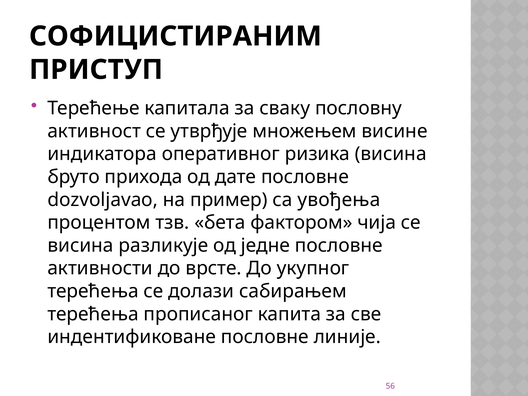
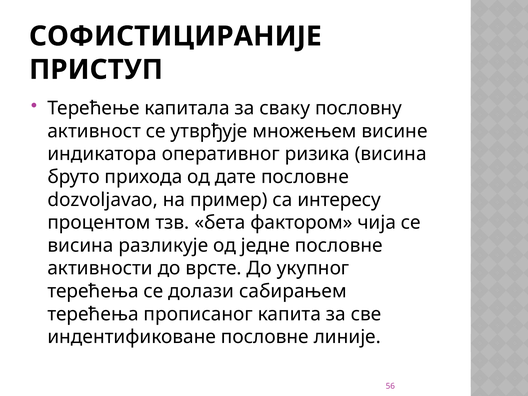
СОФИЦИСТИРАНИМ: СОФИЦИСТИРАНИМ -> СОФИСТИЦИРАНИЈЕ
увођења: увођења -> интересу
